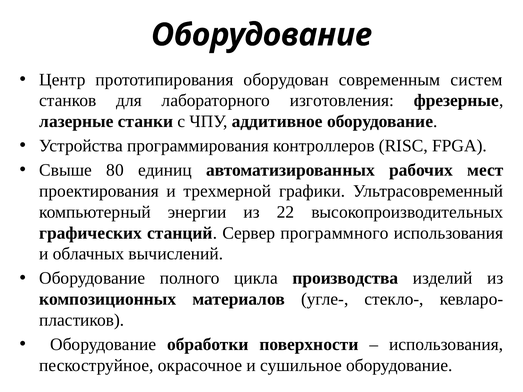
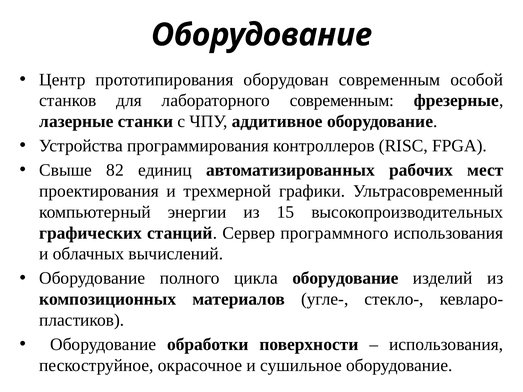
систем: систем -> особой
лабораторного изготовления: изготовления -> современным
80: 80 -> 82
22: 22 -> 15
цикла производства: производства -> оборудование
